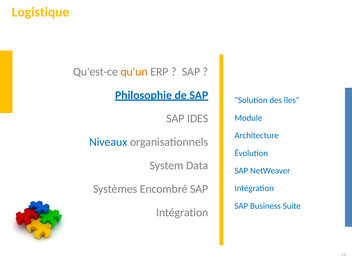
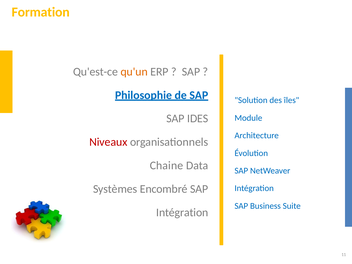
Logistique: Logistique -> Formation
Niveaux colour: blue -> red
System: System -> Chaine
